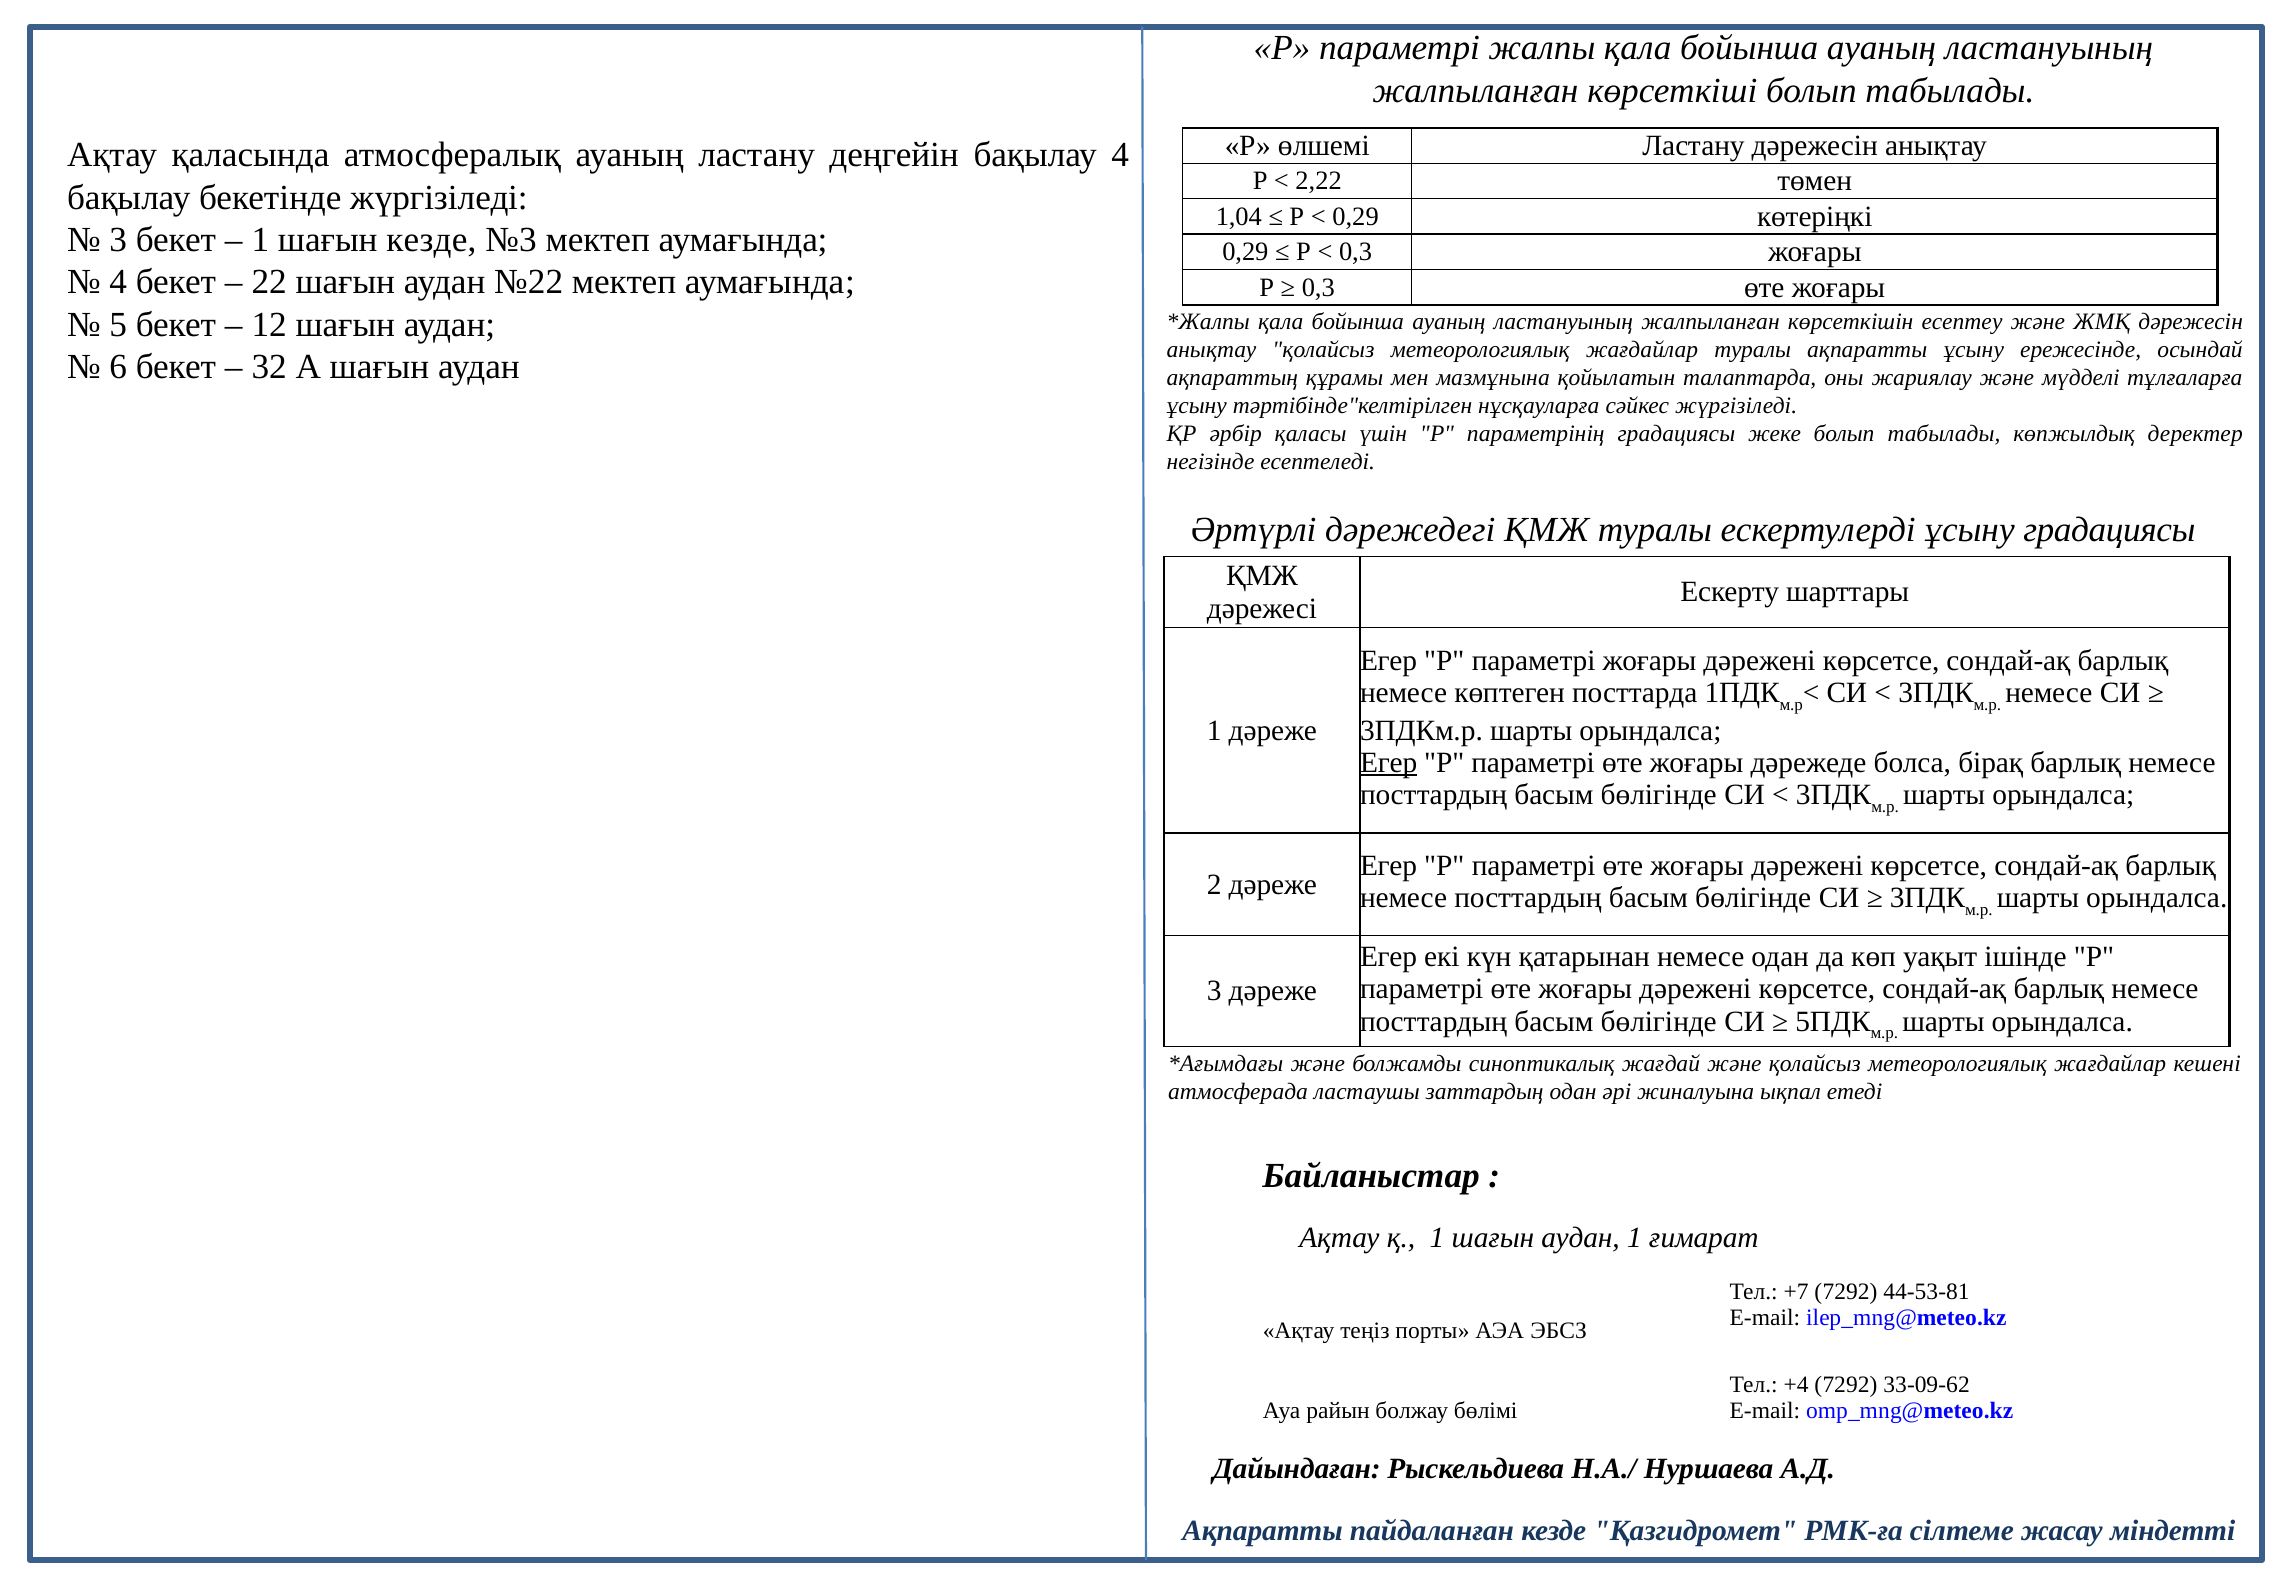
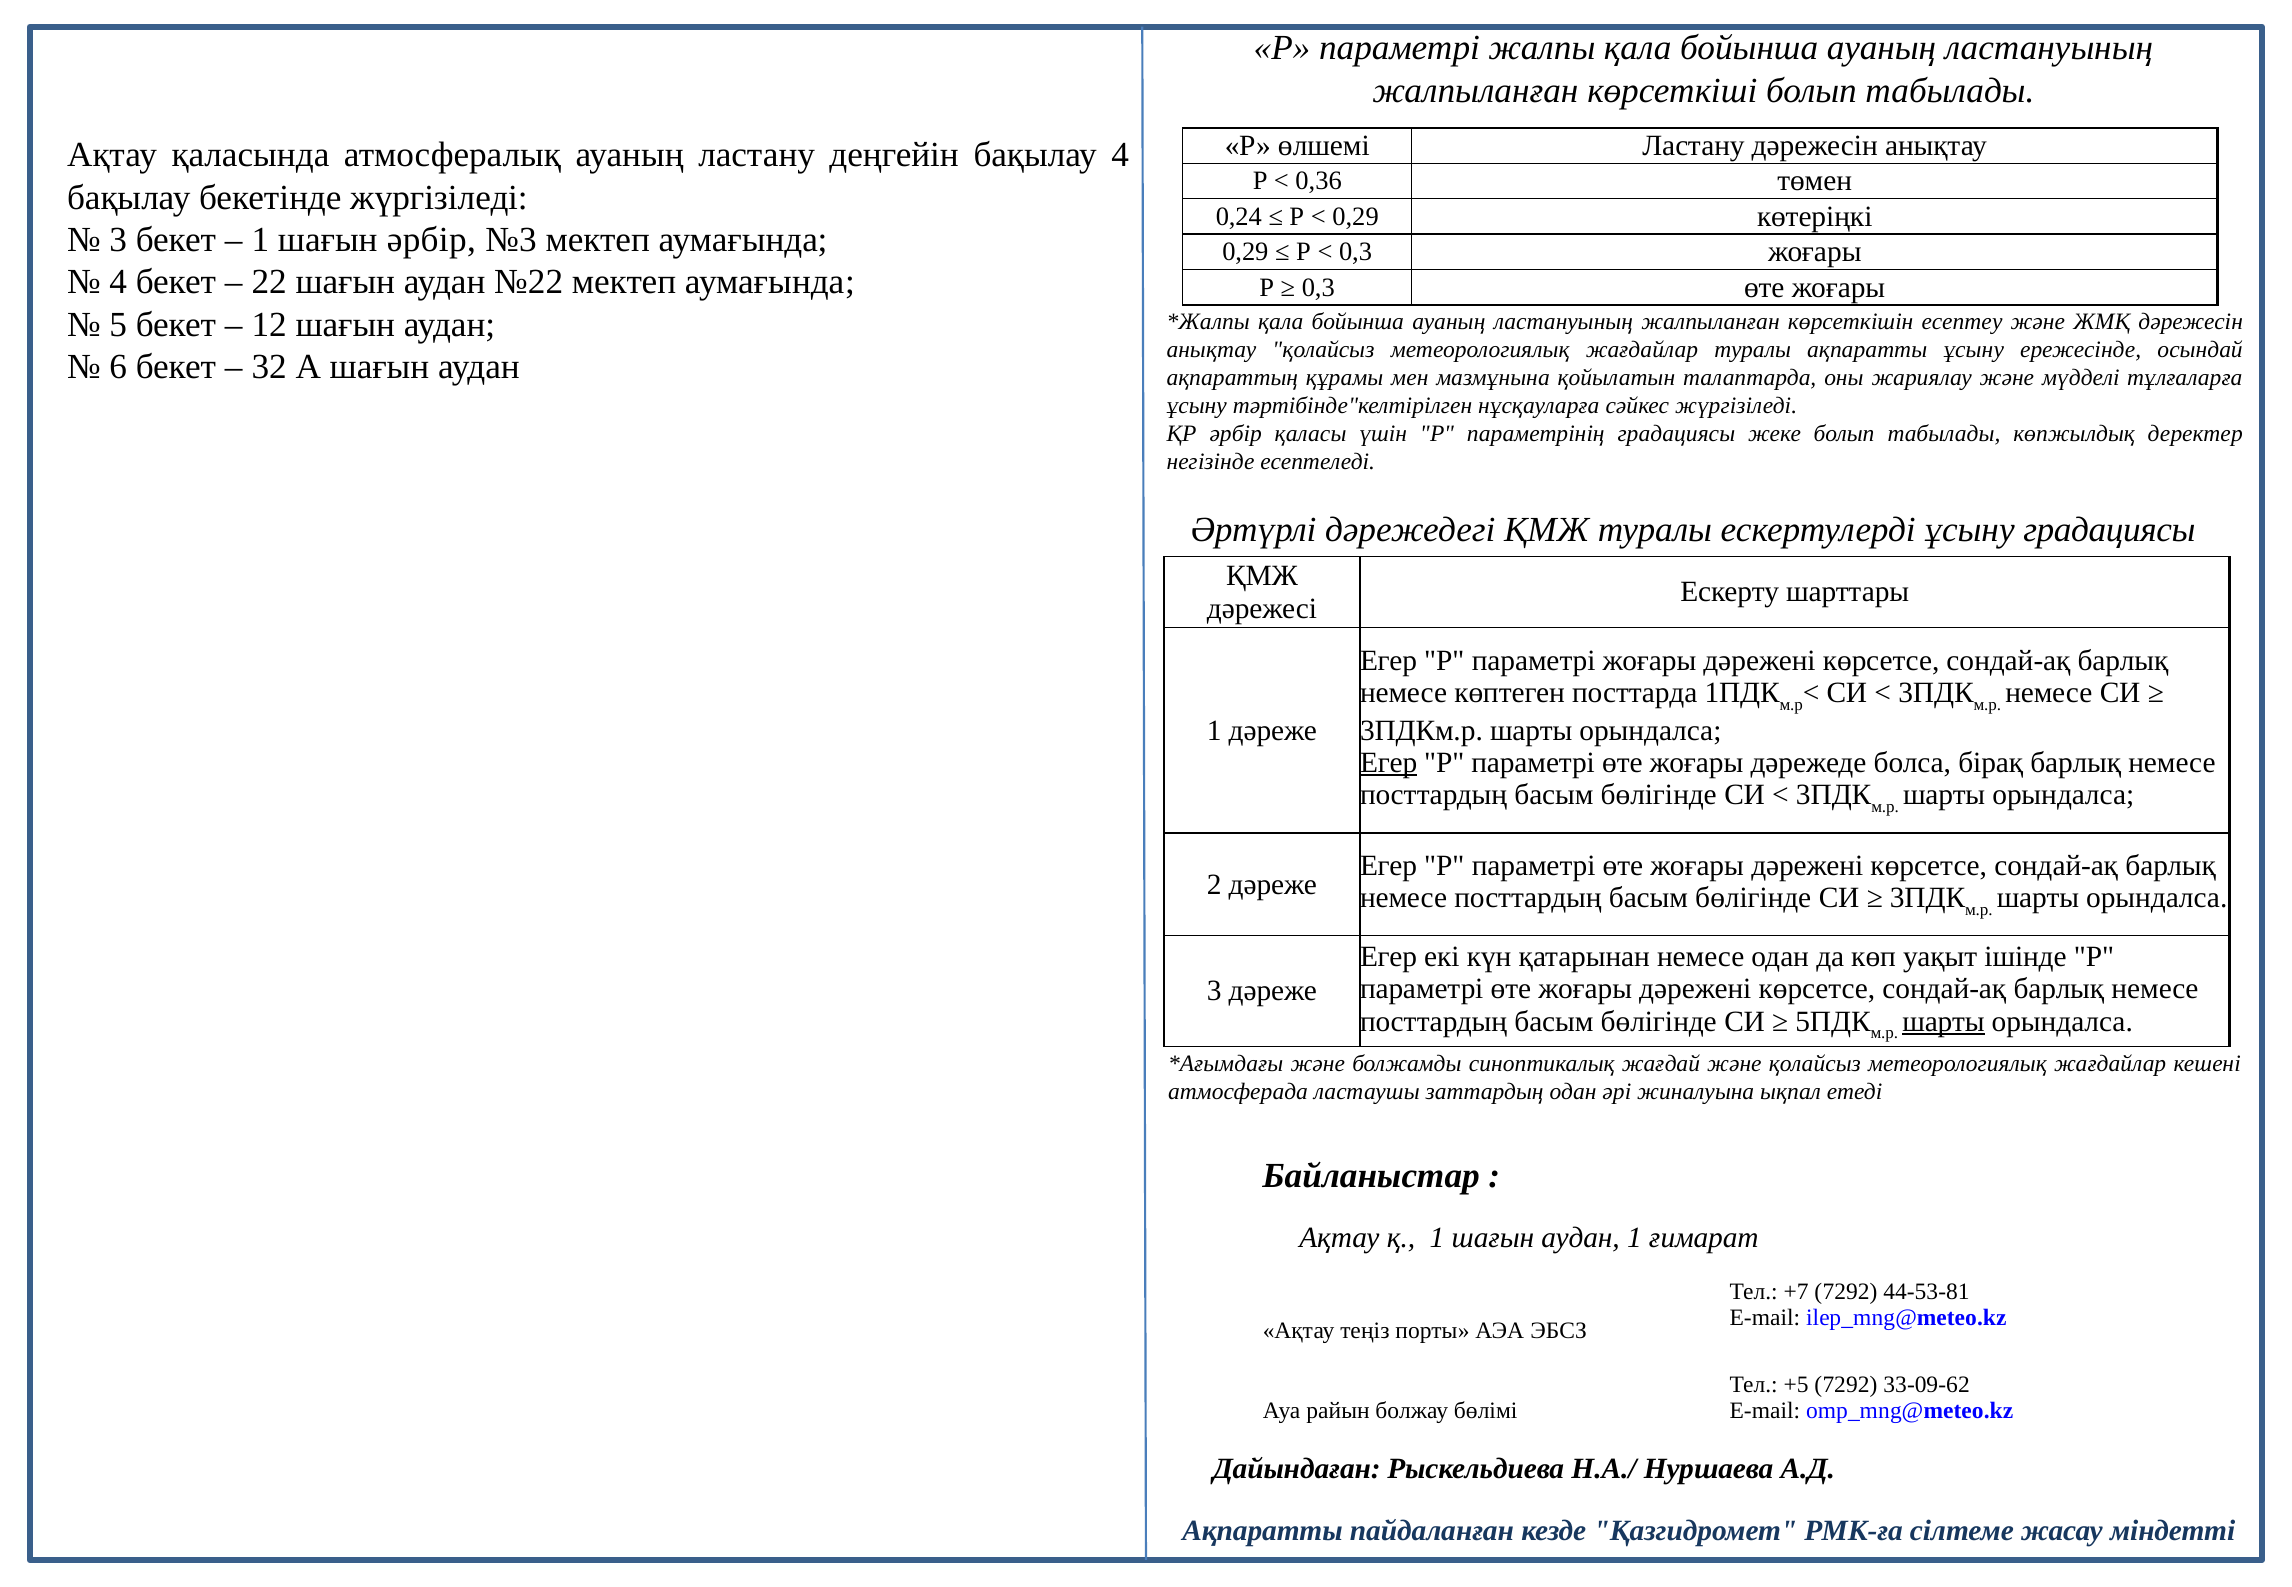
2,22: 2,22 -> 0,36
1,04: 1,04 -> 0,24
шағын кезде: кезде -> әрбір
шарты at (1944, 1021) underline: none -> present
+4: +4 -> +5
